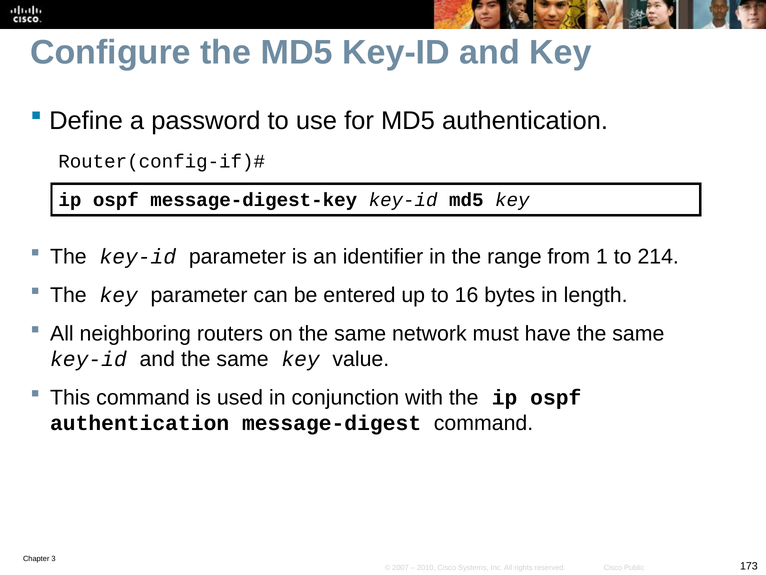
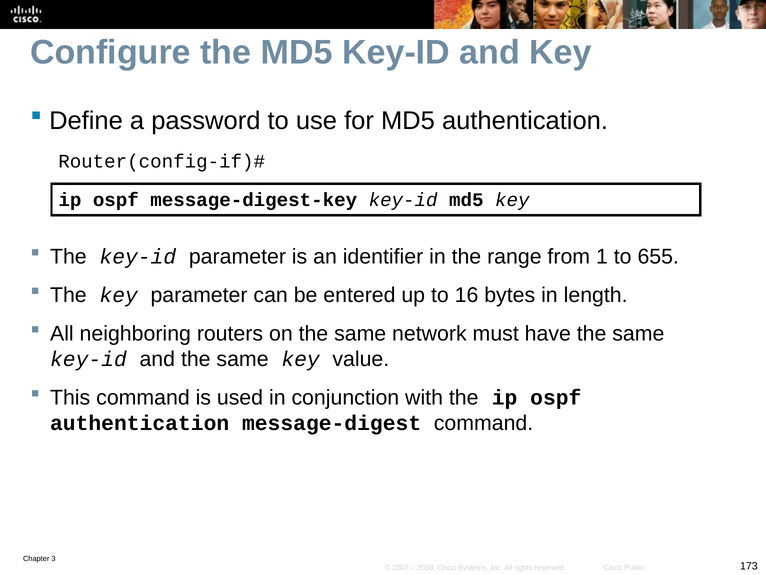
214: 214 -> 655
